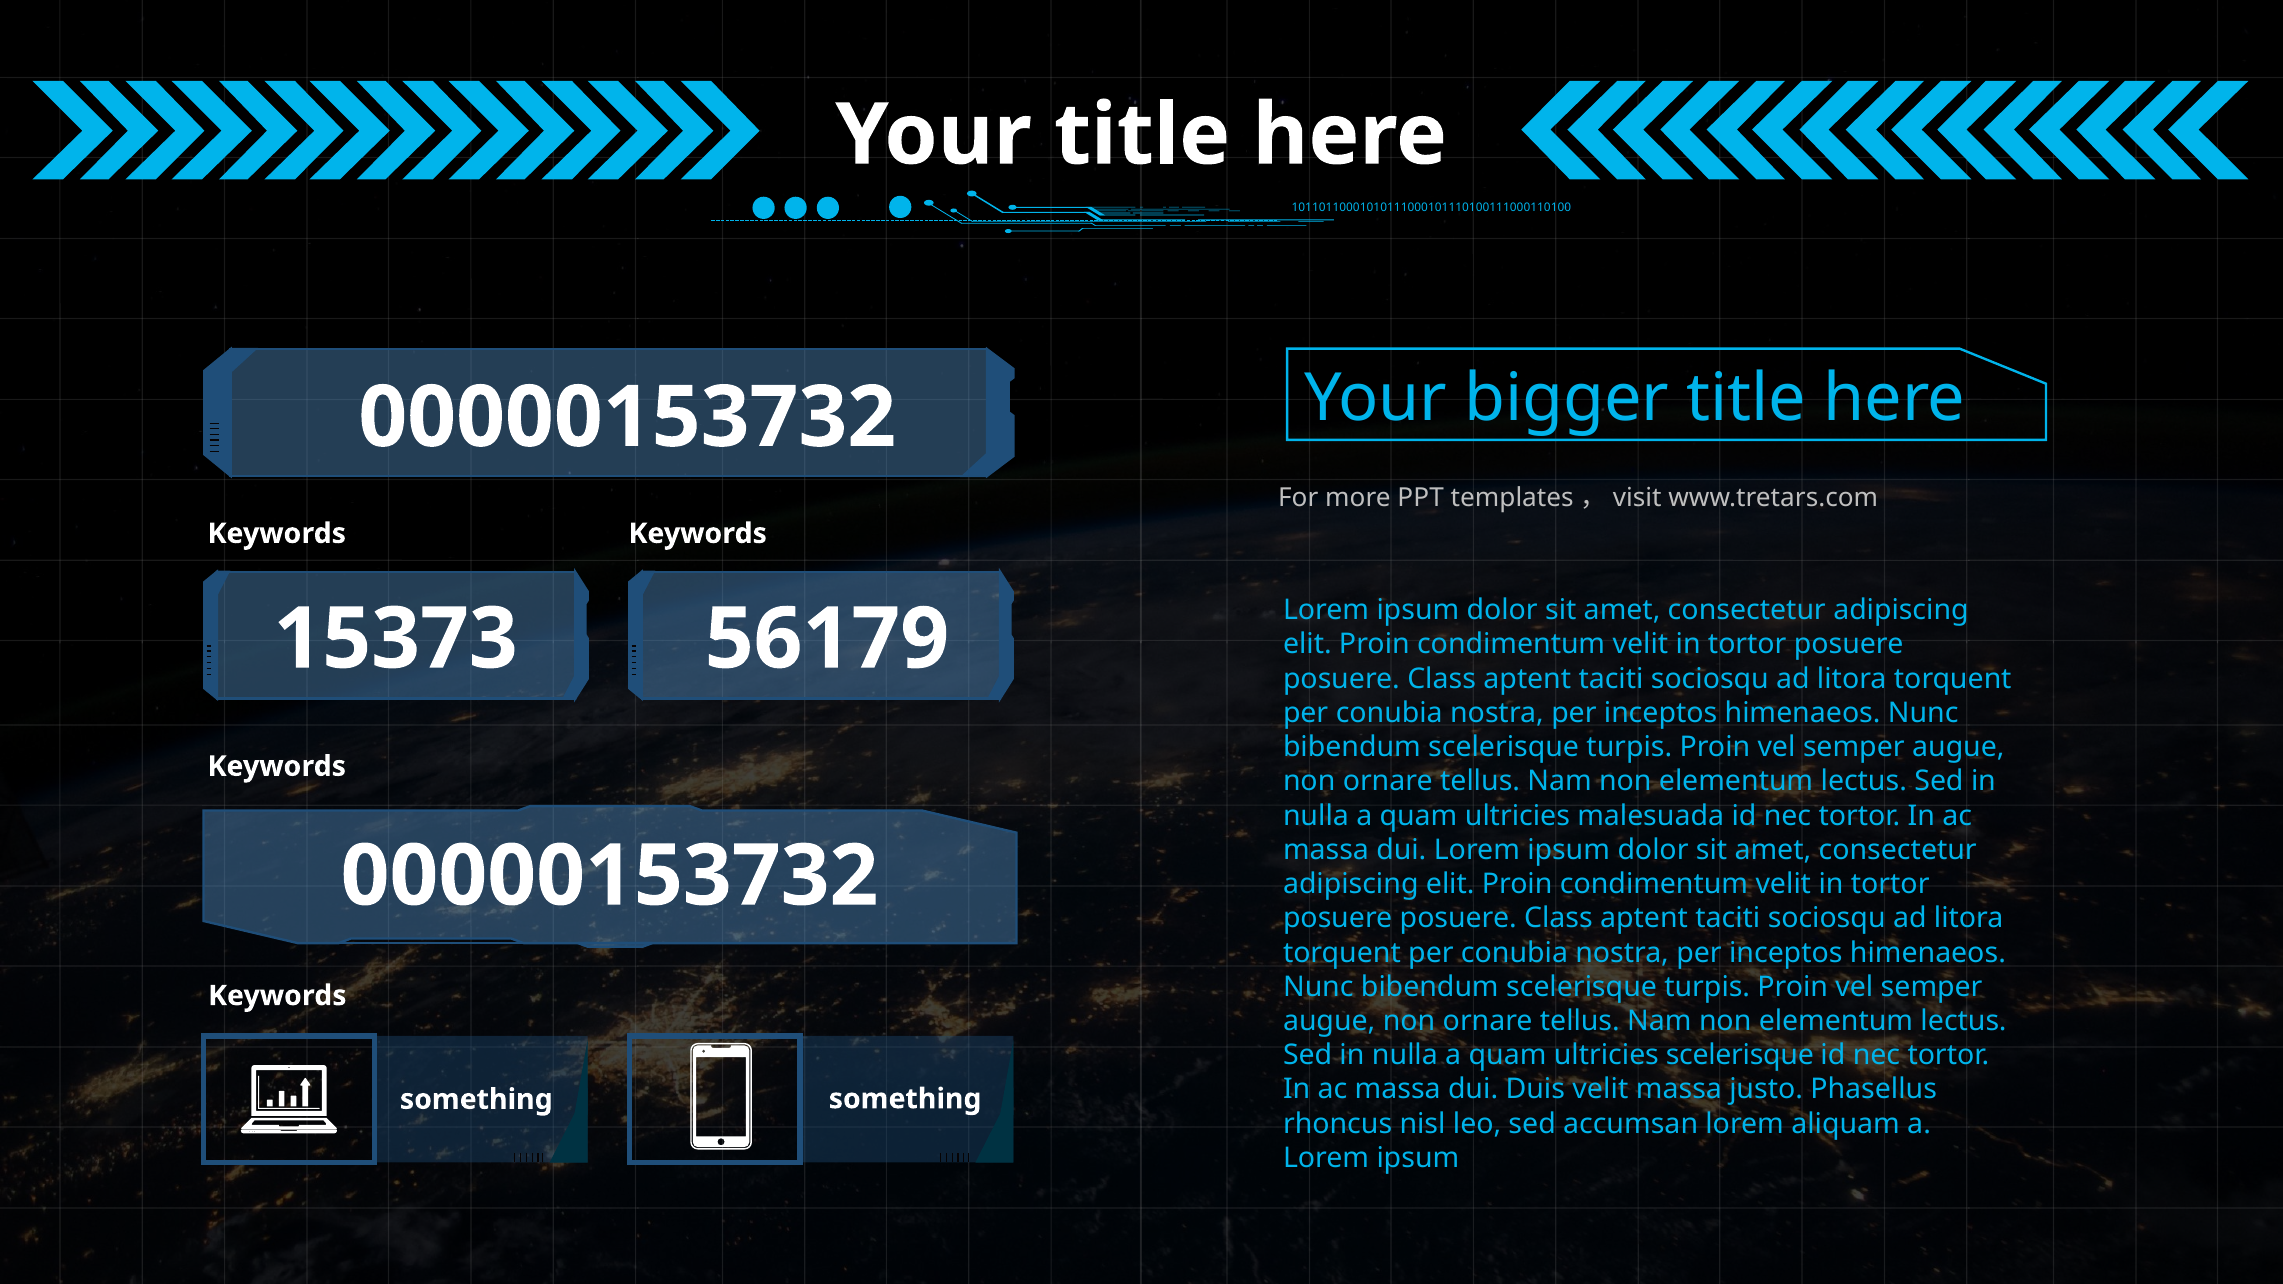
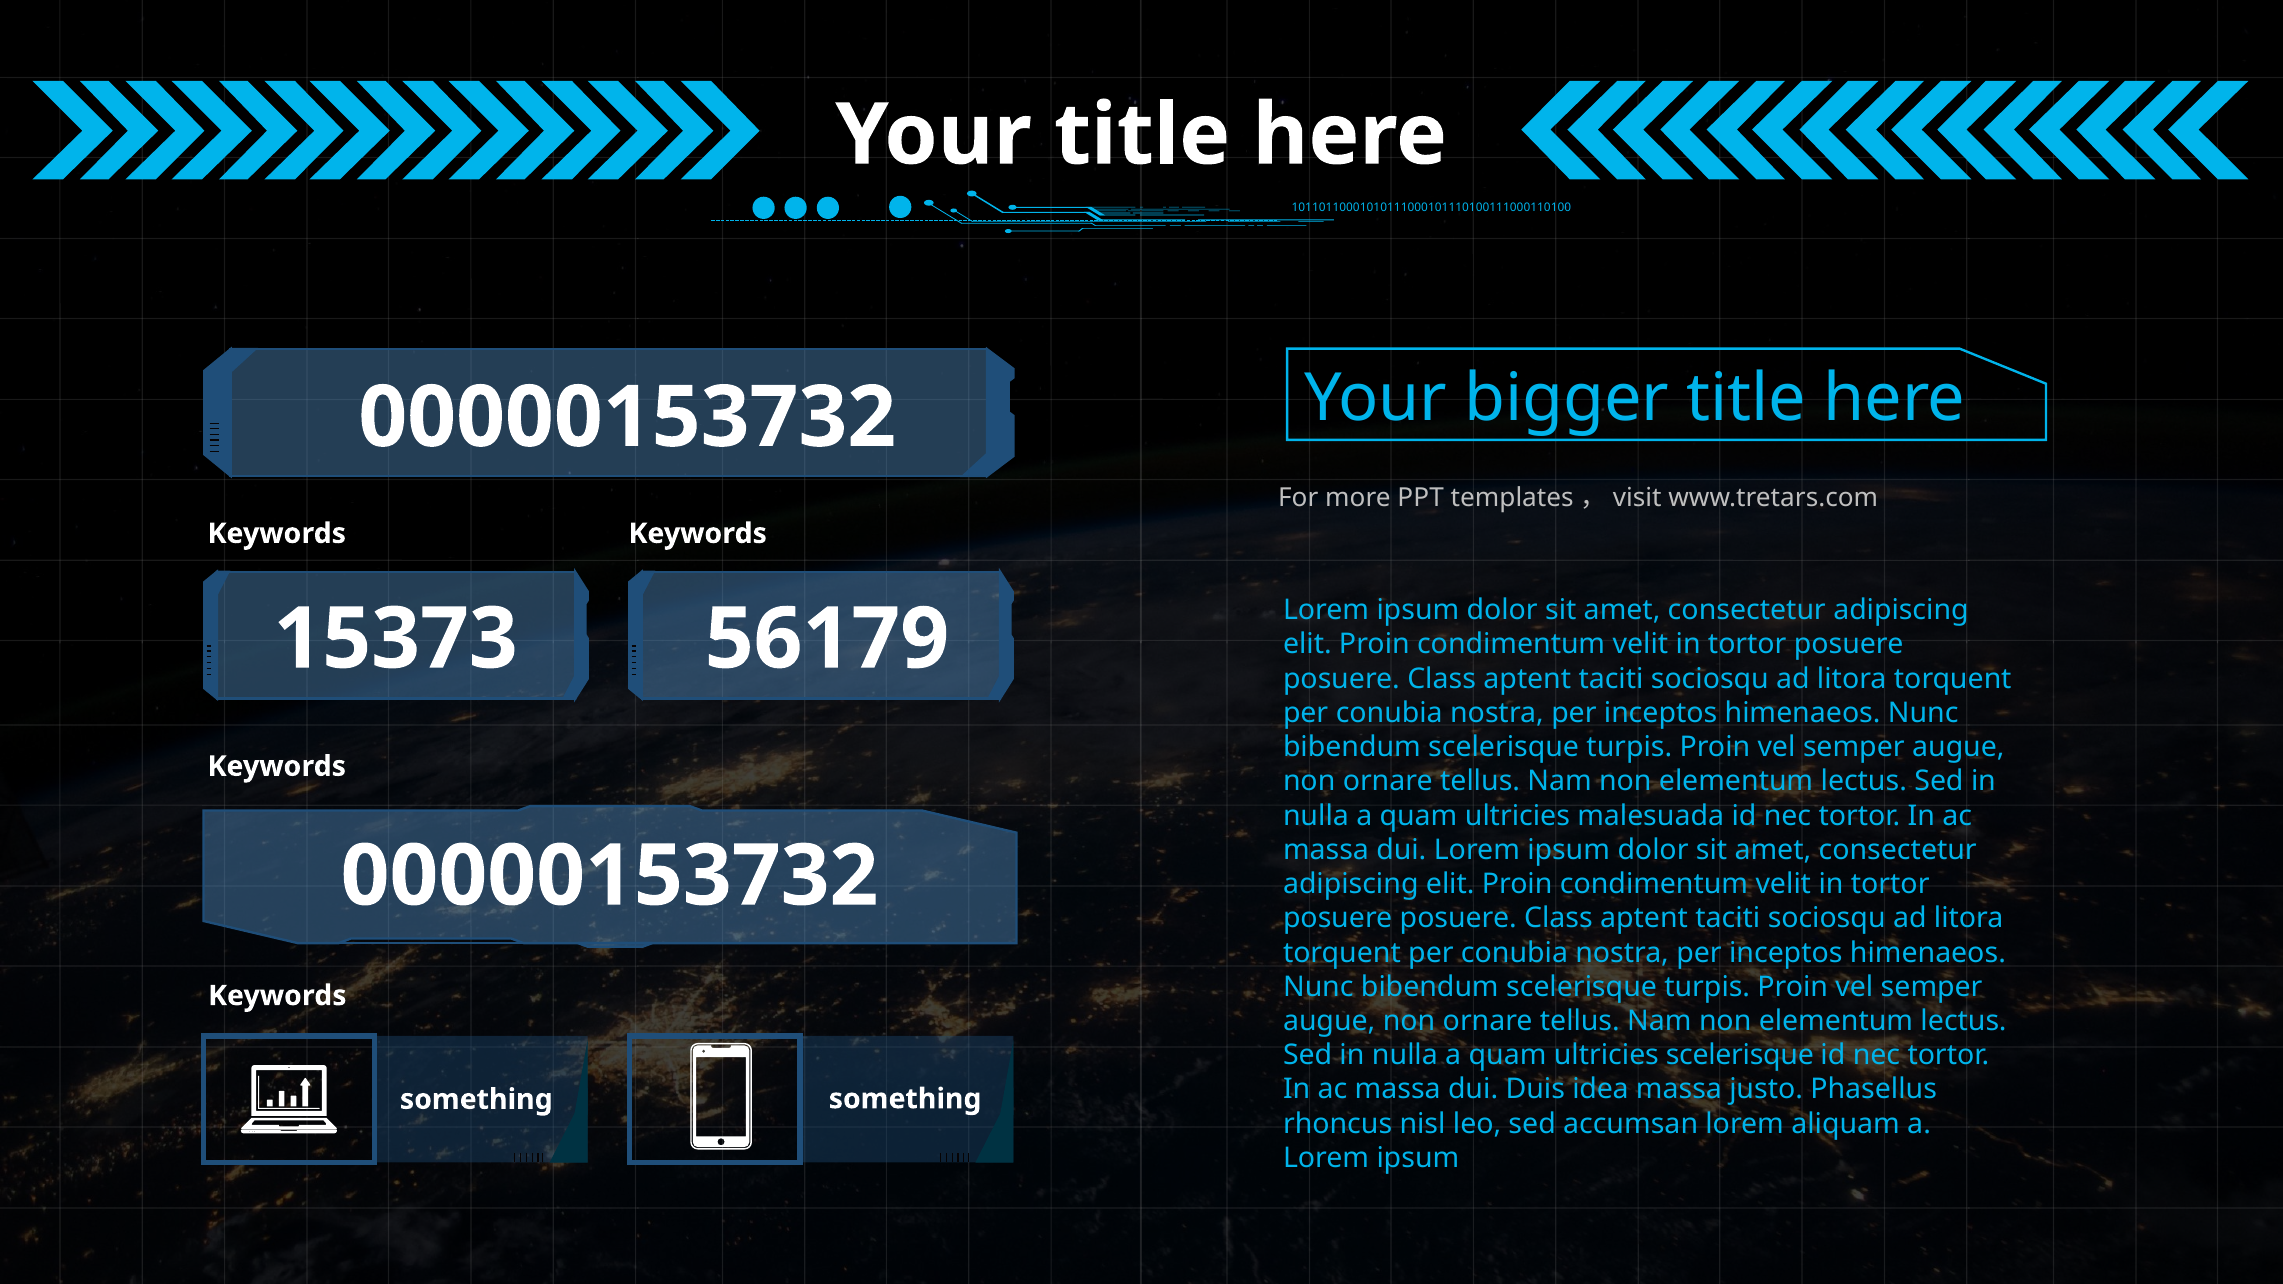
Duis velit: velit -> idea
